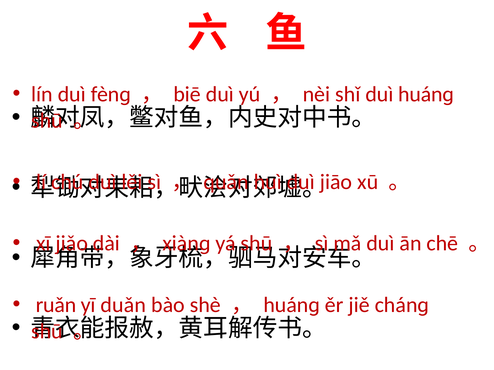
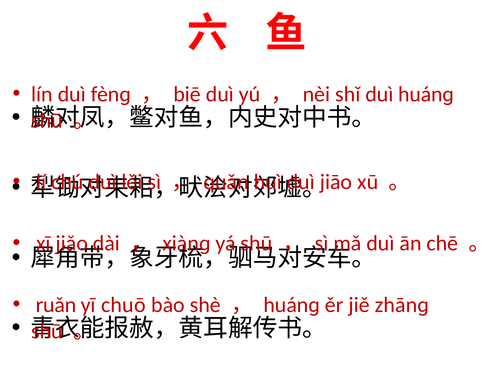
duǎn: duǎn -> chuō
chánɡ: chánɡ -> zhānɡ
